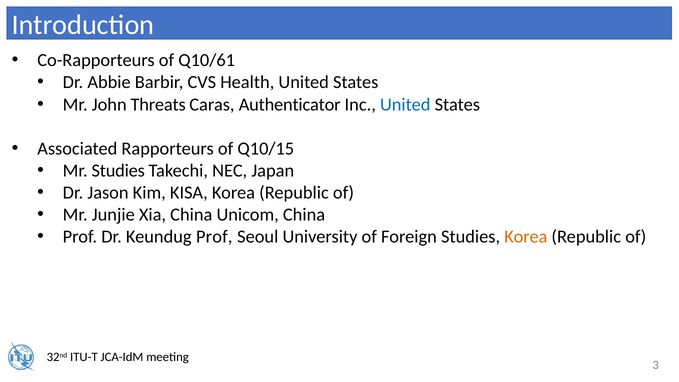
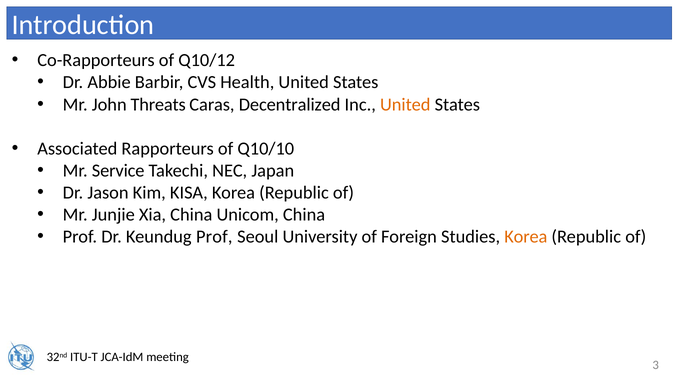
Q10/61: Q10/61 -> Q10/12
Authenticator: Authenticator -> Decentralized
United at (405, 104) colour: blue -> orange
Q10/15: Q10/15 -> Q10/10
Mr Studies: Studies -> Service
